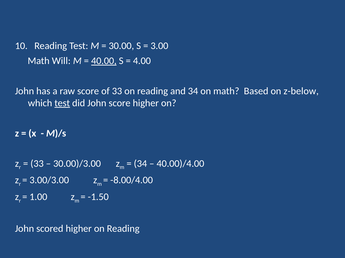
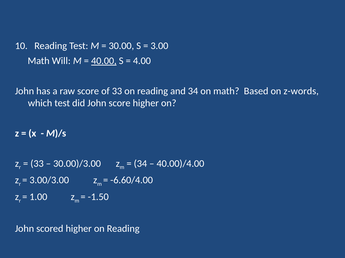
z-below: z-below -> z-words
test at (62, 103) underline: present -> none
-8.00/4.00: -8.00/4.00 -> -6.60/4.00
